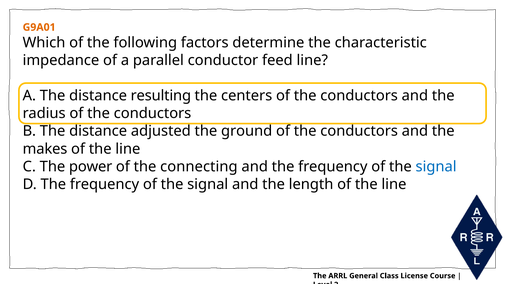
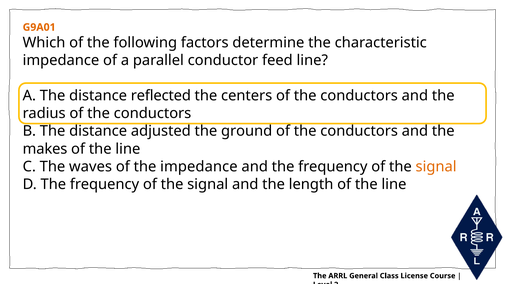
resulting: resulting -> reflected
power: power -> waves
the connecting: connecting -> impedance
signal at (436, 167) colour: blue -> orange
